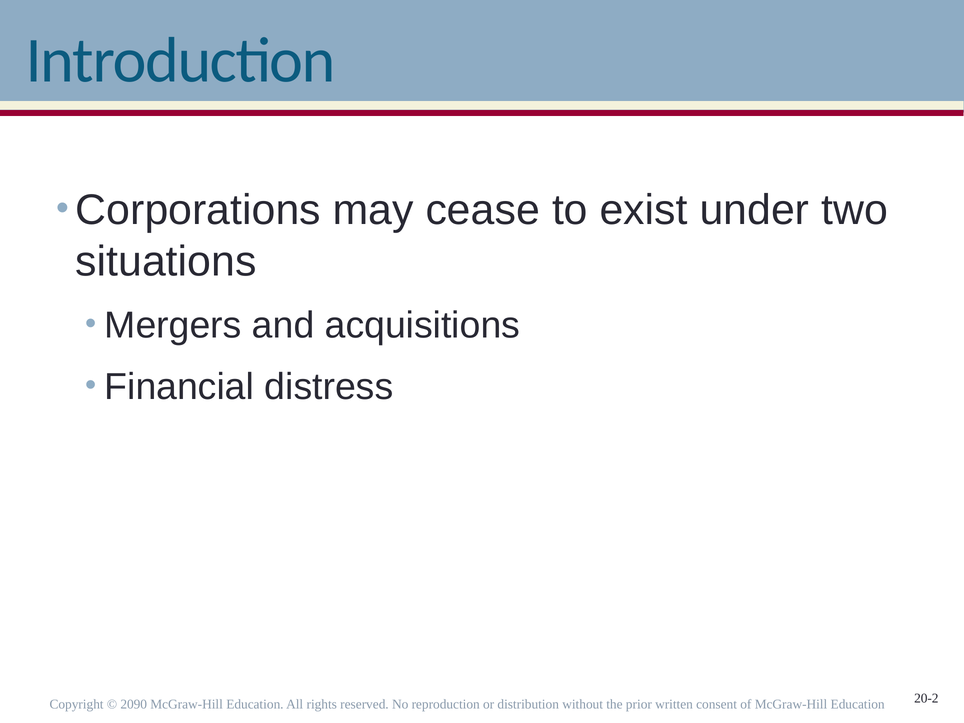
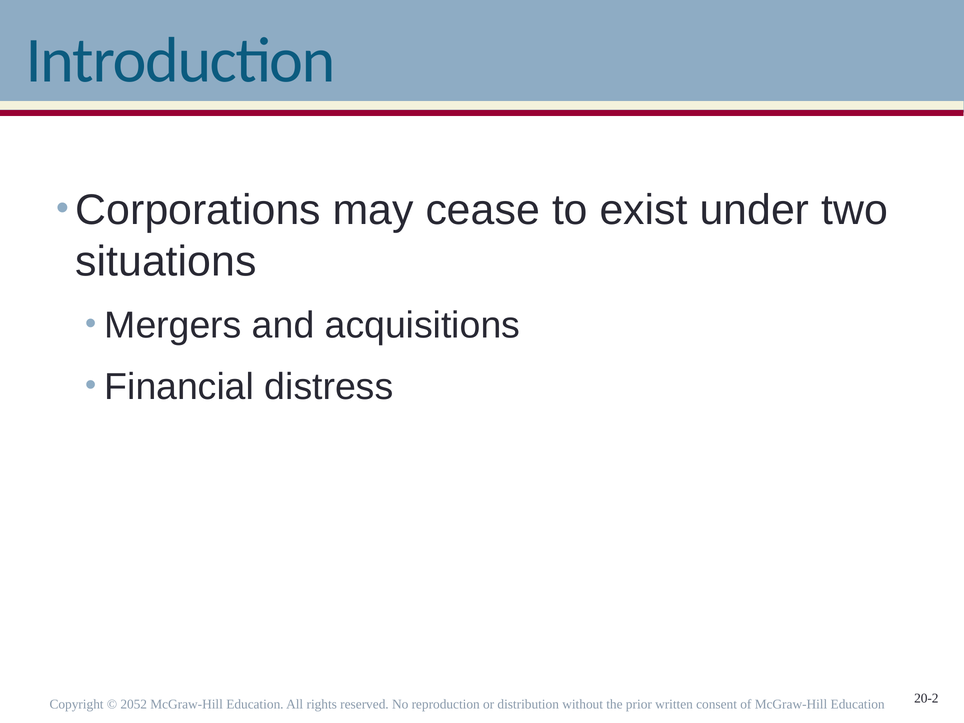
2090: 2090 -> 2052
